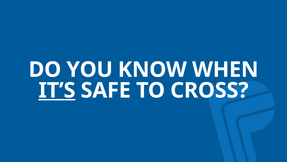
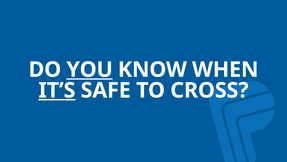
YOU underline: none -> present
